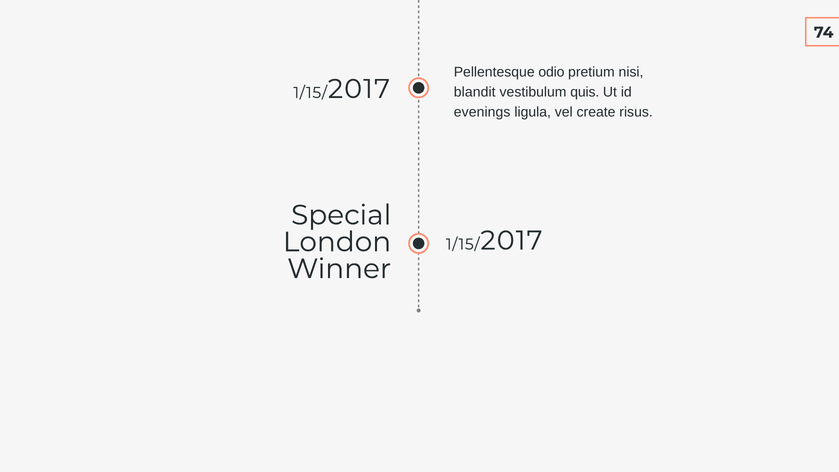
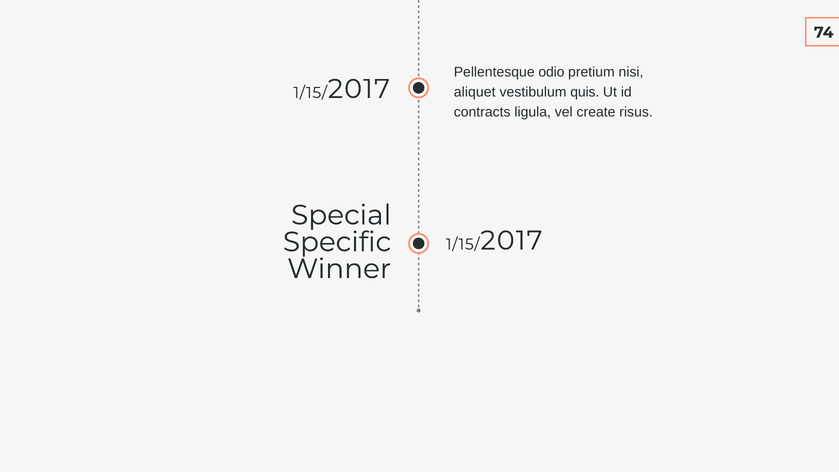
blandit: blandit -> aliquet
evenings: evenings -> contracts
London: London -> Specific
